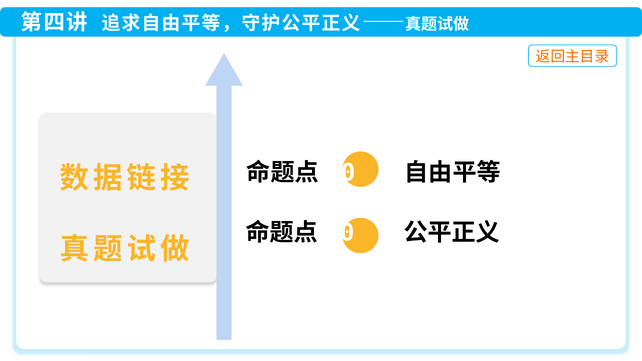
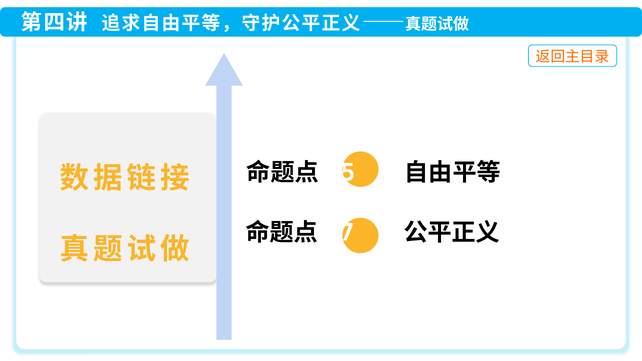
0 at (348, 173): 0 -> 5
0 at (347, 233): 0 -> 7
